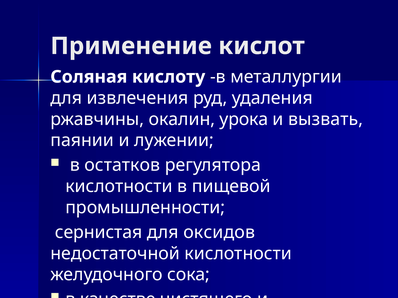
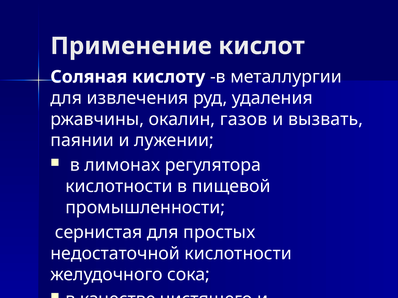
урока: урока -> газов
остатков: остатков -> лимонах
оксидов: оксидов -> простых
